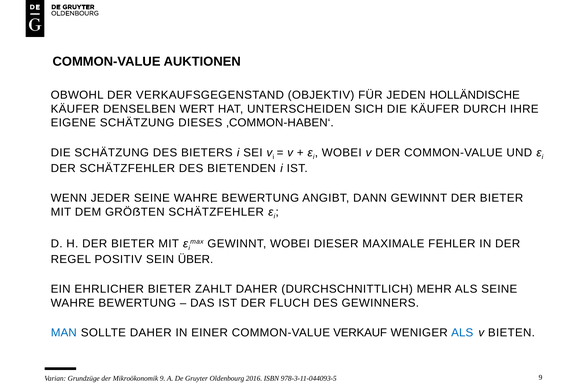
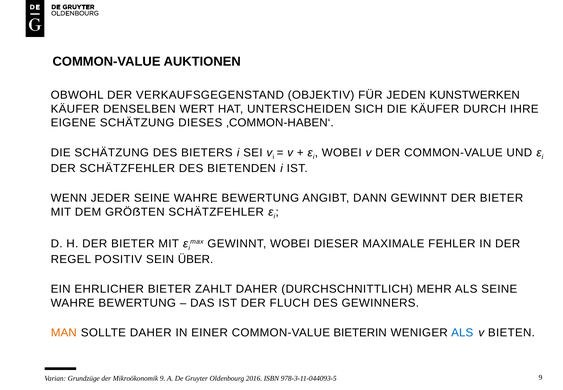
HOLLÄNDISCHE: HOLLÄNDISCHE -> KUNSTWERKEN
MAN colour: blue -> orange
VERKAUF: VERKAUF -> BIETERIN
